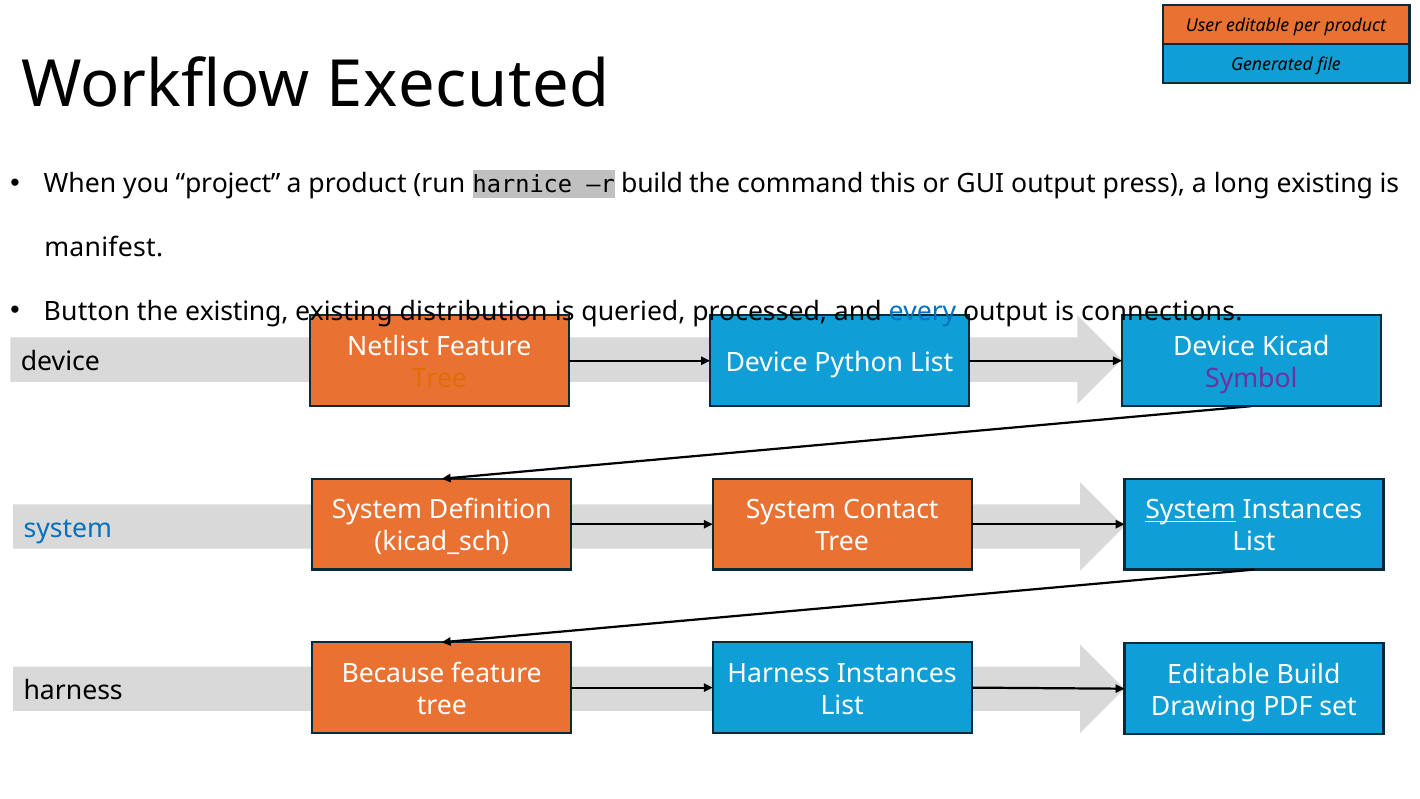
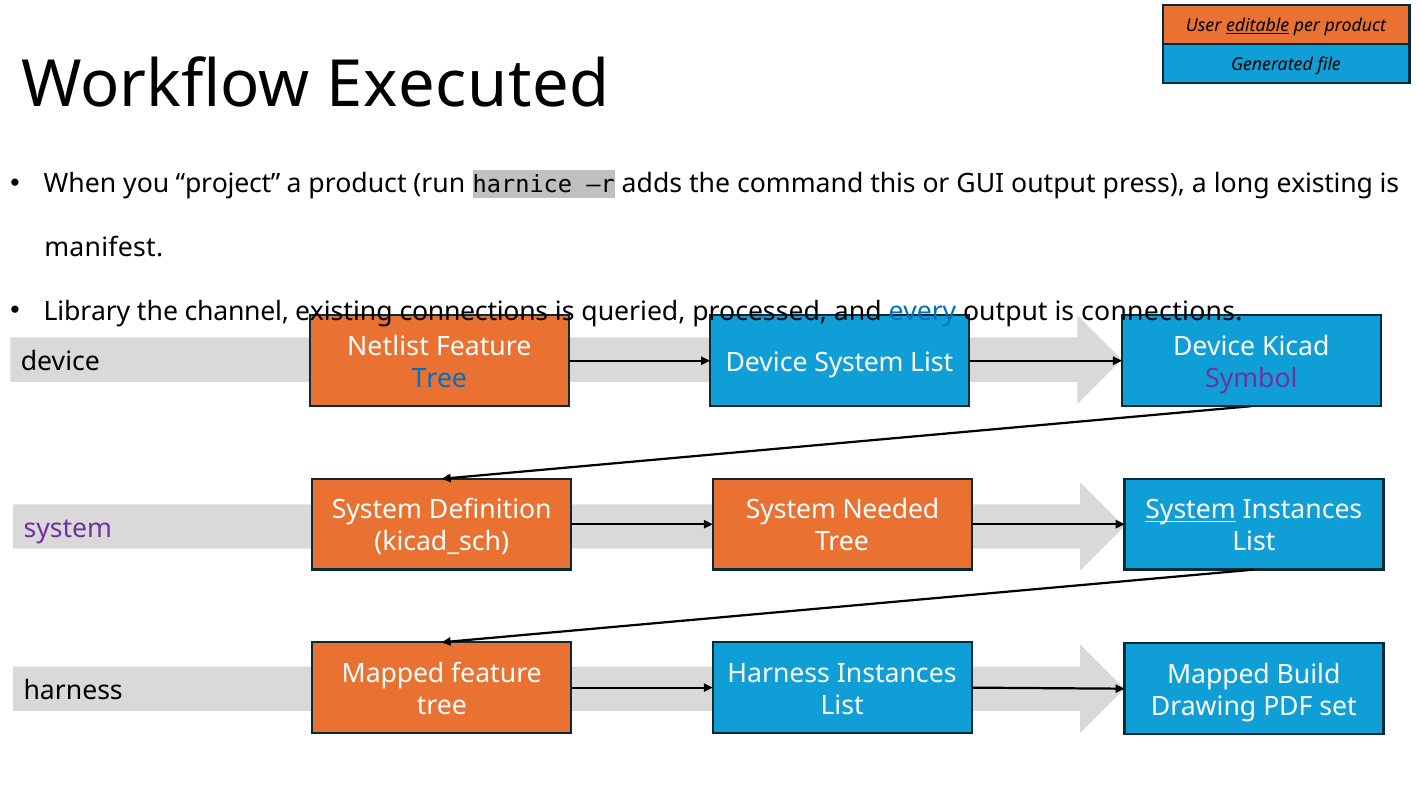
editable at (1258, 26) underline: none -> present
r build: build -> adds
Button: Button -> Library
the existing: existing -> channel
existing distribution: distribution -> connections
Device Python: Python -> System
Tree at (439, 378) colour: orange -> blue
Contact: Contact -> Needed
system at (68, 528) colour: blue -> purple
Because at (393, 673): Because -> Mapped
Editable at (1218, 674): Editable -> Mapped
